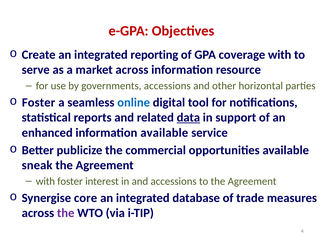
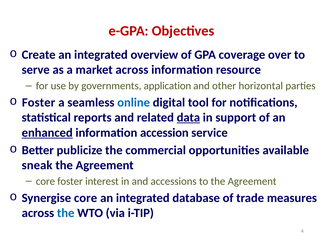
reporting: reporting -> overview
coverage with: with -> over
governments accessions: accessions -> application
enhanced underline: none -> present
information available: available -> accession
with at (45, 181): with -> core
the at (66, 213) colour: purple -> blue
